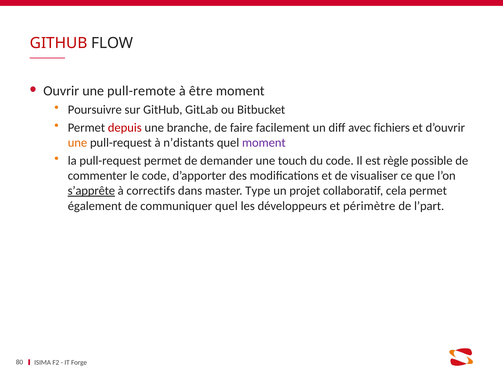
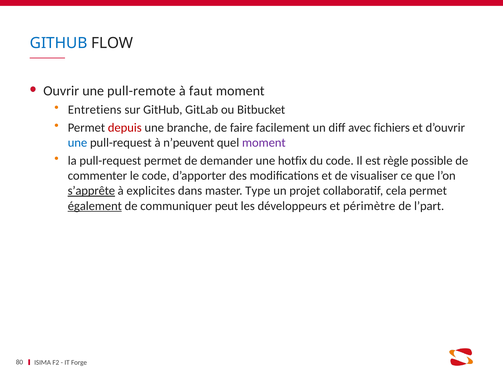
GITHUB at (59, 43) colour: red -> blue
être: être -> faut
Poursuivre: Poursuivre -> Entretiens
une at (77, 143) colour: orange -> blue
n’distants: n’distants -> n’peuvent
touch: touch -> hotfix
correctifs: correctifs -> explicites
également underline: none -> present
communiquer quel: quel -> peut
